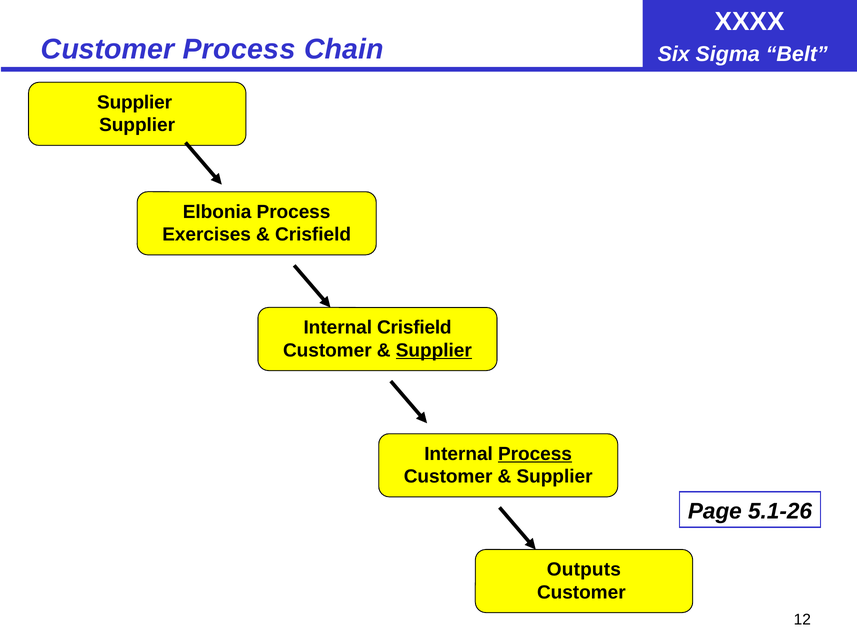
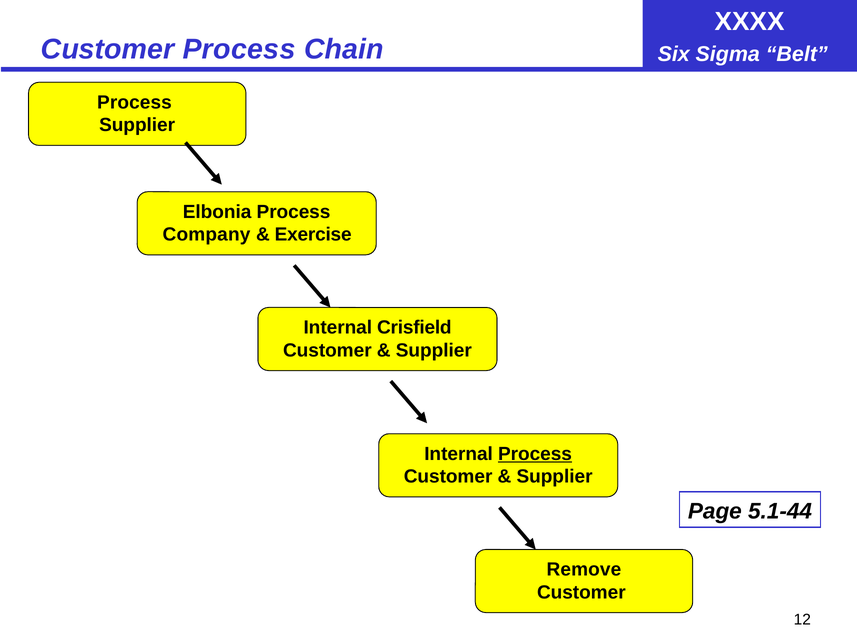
Supplier at (135, 102): Supplier -> Process
Exercises: Exercises -> Company
Crisfield at (313, 235): Crisfield -> Exercise
Supplier at (434, 350) underline: present -> none
5.1-26: 5.1-26 -> 5.1-44
Outputs: Outputs -> Remove
